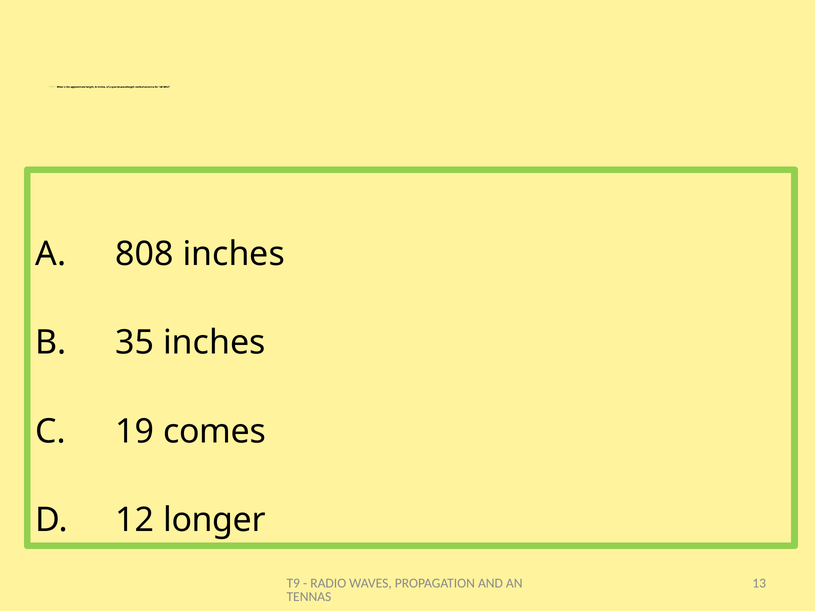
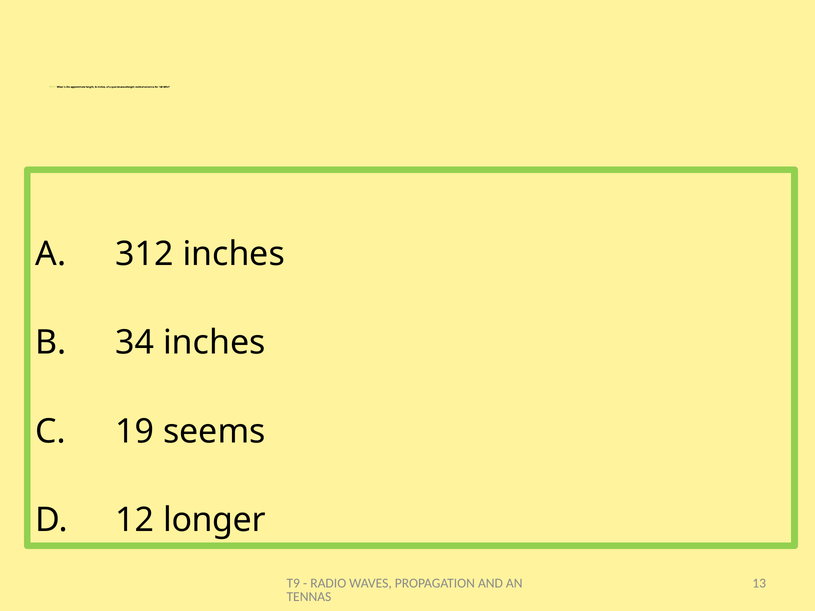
808: 808 -> 312
35: 35 -> 34
comes: comes -> seems
